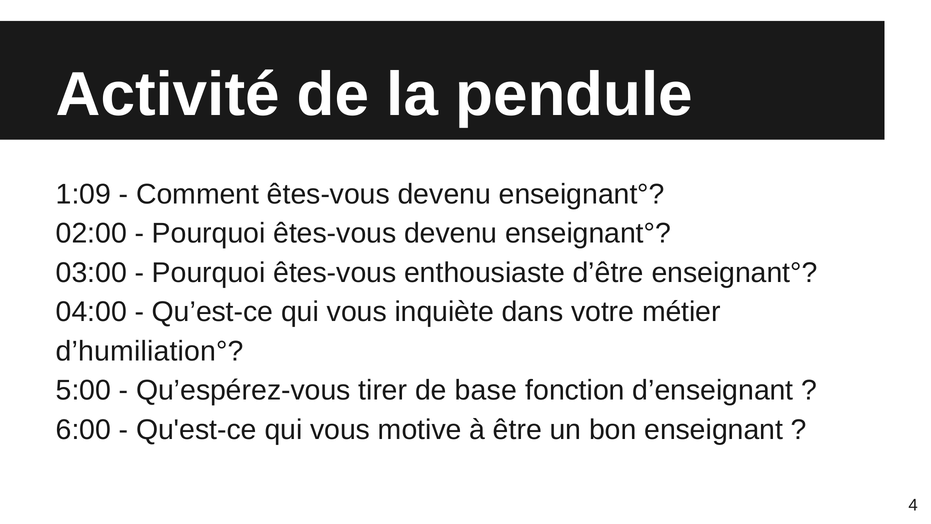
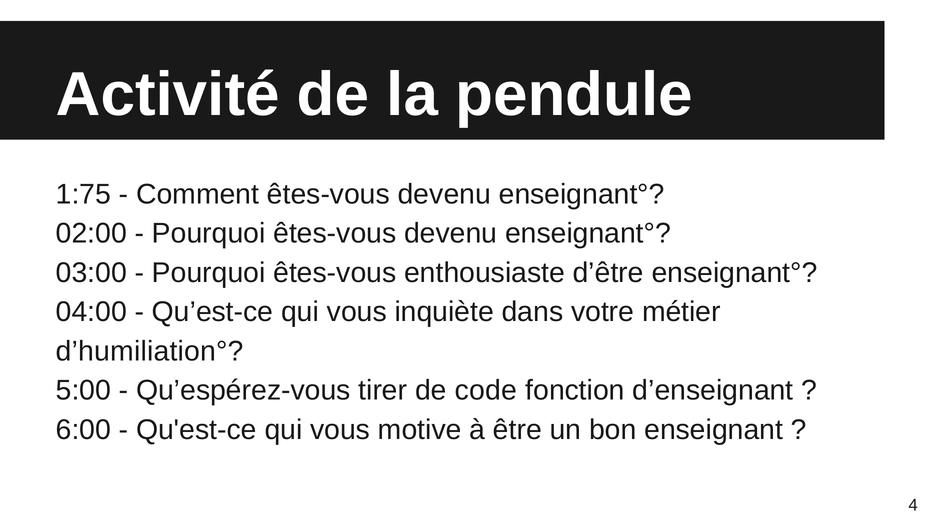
1:09: 1:09 -> 1:75
base: base -> code
